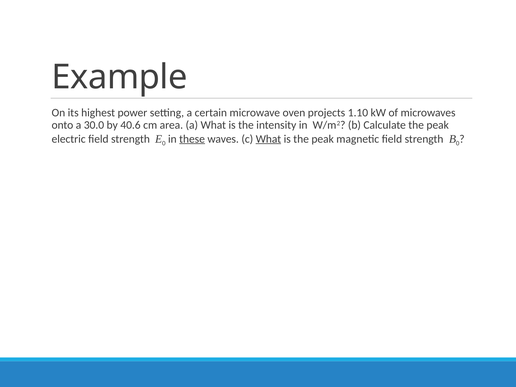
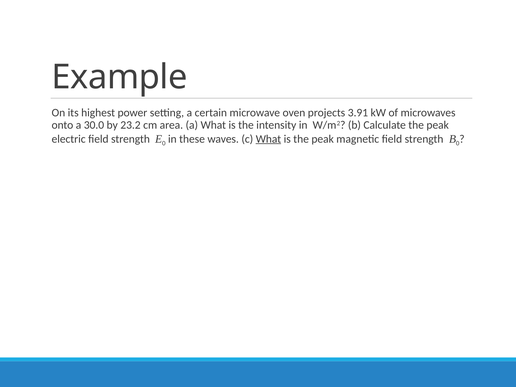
1.10: 1.10 -> 3.91
40.6: 40.6 -> 23.2
these underline: present -> none
